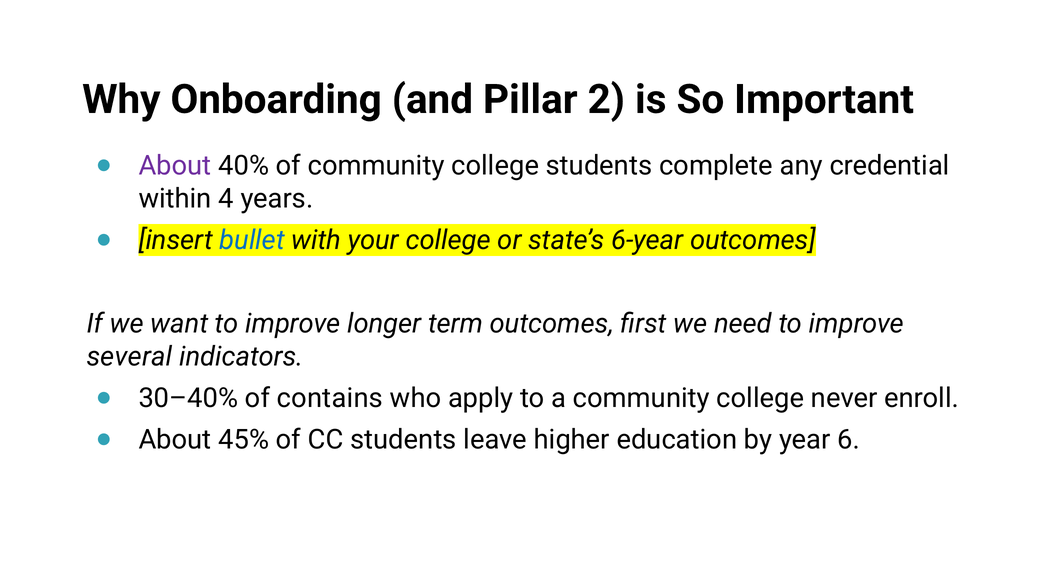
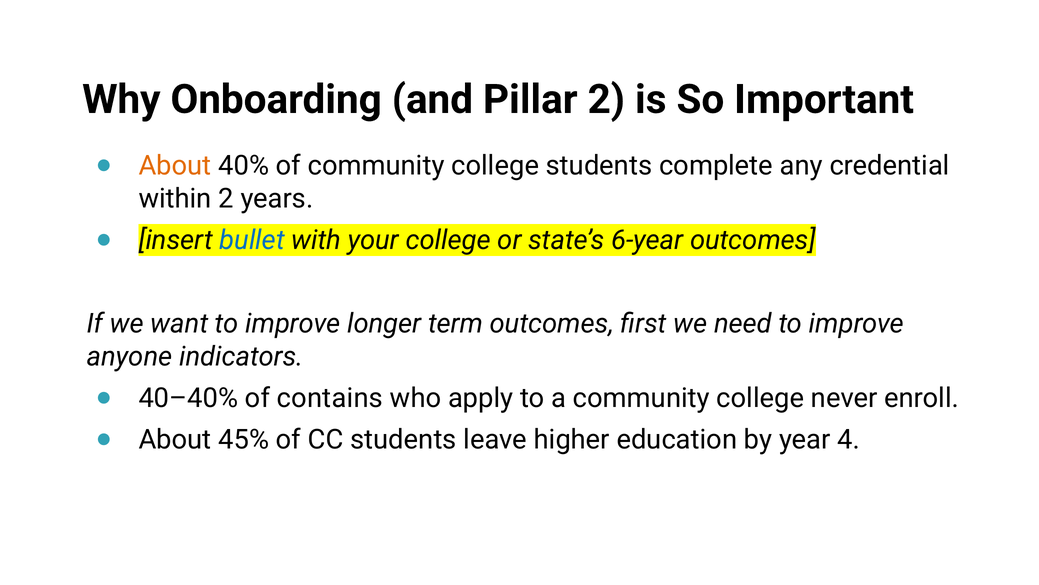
About at (175, 166) colour: purple -> orange
within 4: 4 -> 2
several: several -> anyone
30–40%: 30–40% -> 40–40%
6: 6 -> 4
